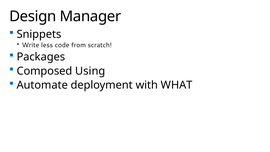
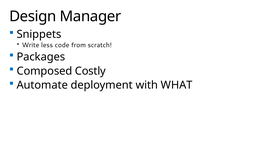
Using: Using -> Costly
